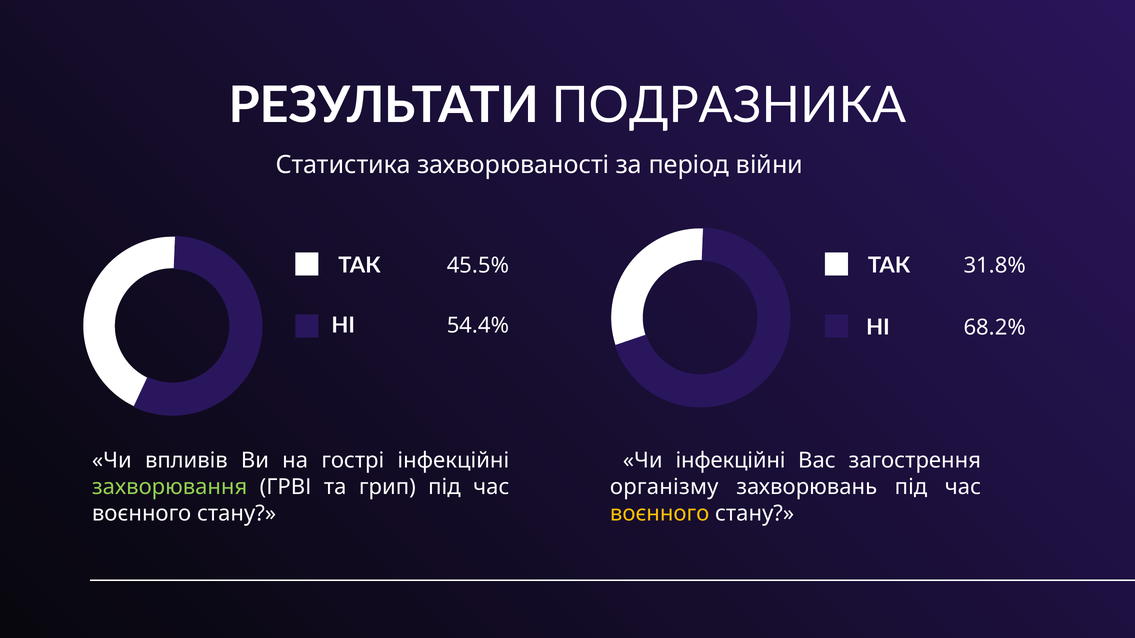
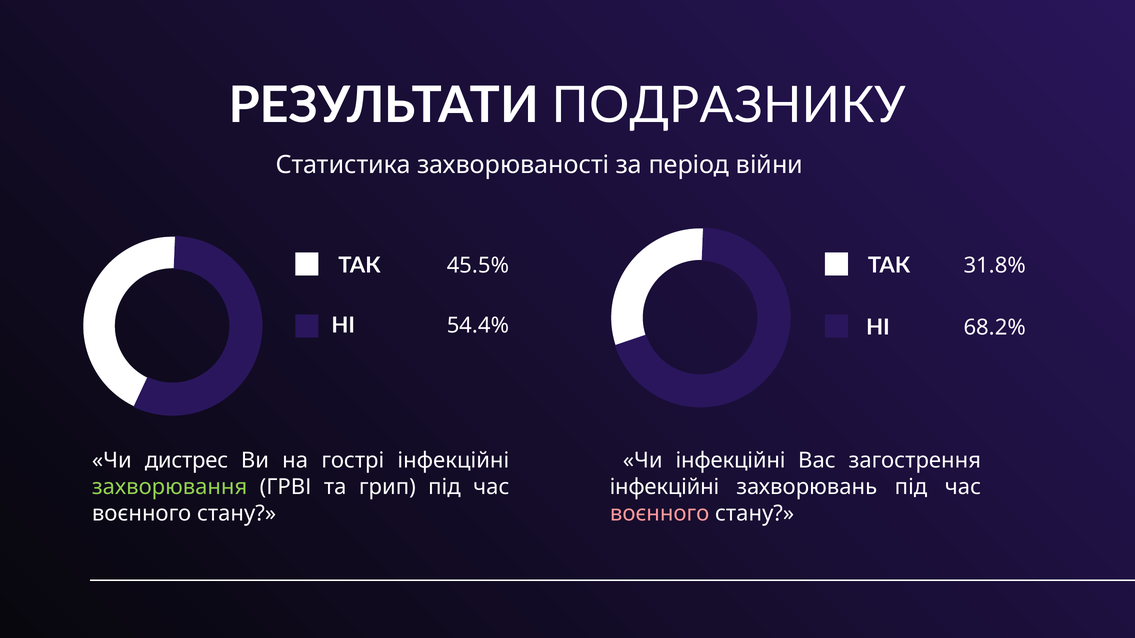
ПОДРАЗНИКА: ПОДРАЗНИКА -> ПОДРАЗНИКУ
впливів: впливів -> дистрес
організму at (664, 487): організму -> інфекційні
воєнного at (660, 514) colour: yellow -> pink
